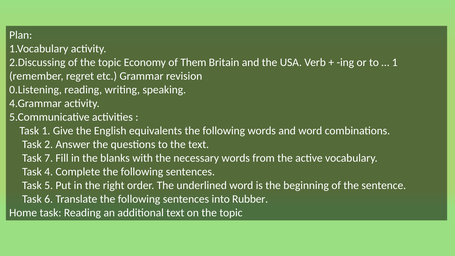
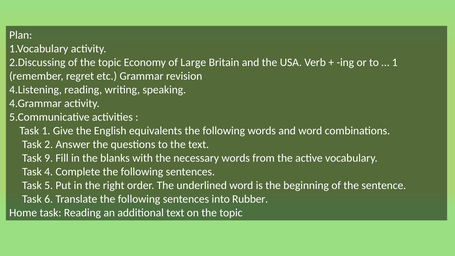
Them: Them -> Large
0.Listening: 0.Listening -> 4.Listening
7: 7 -> 9
